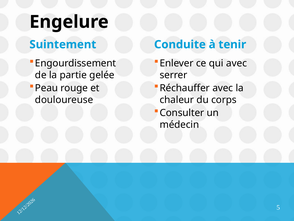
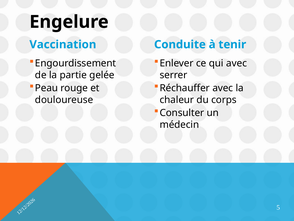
Suintement: Suintement -> Vaccination
